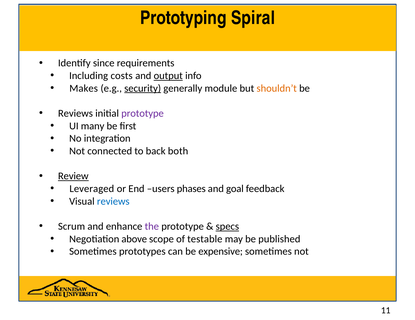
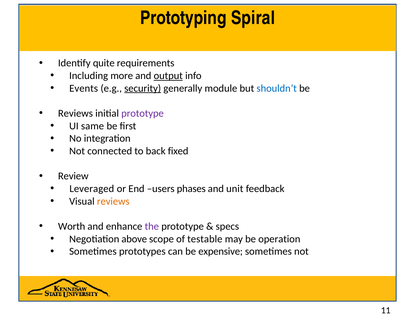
since: since -> quite
costs: costs -> more
Makes: Makes -> Events
shouldn’t colour: orange -> blue
many: many -> same
both: both -> fixed
Review underline: present -> none
goal: goal -> unit
reviews at (113, 202) colour: blue -> orange
Scrum: Scrum -> Worth
specs underline: present -> none
published: published -> operation
